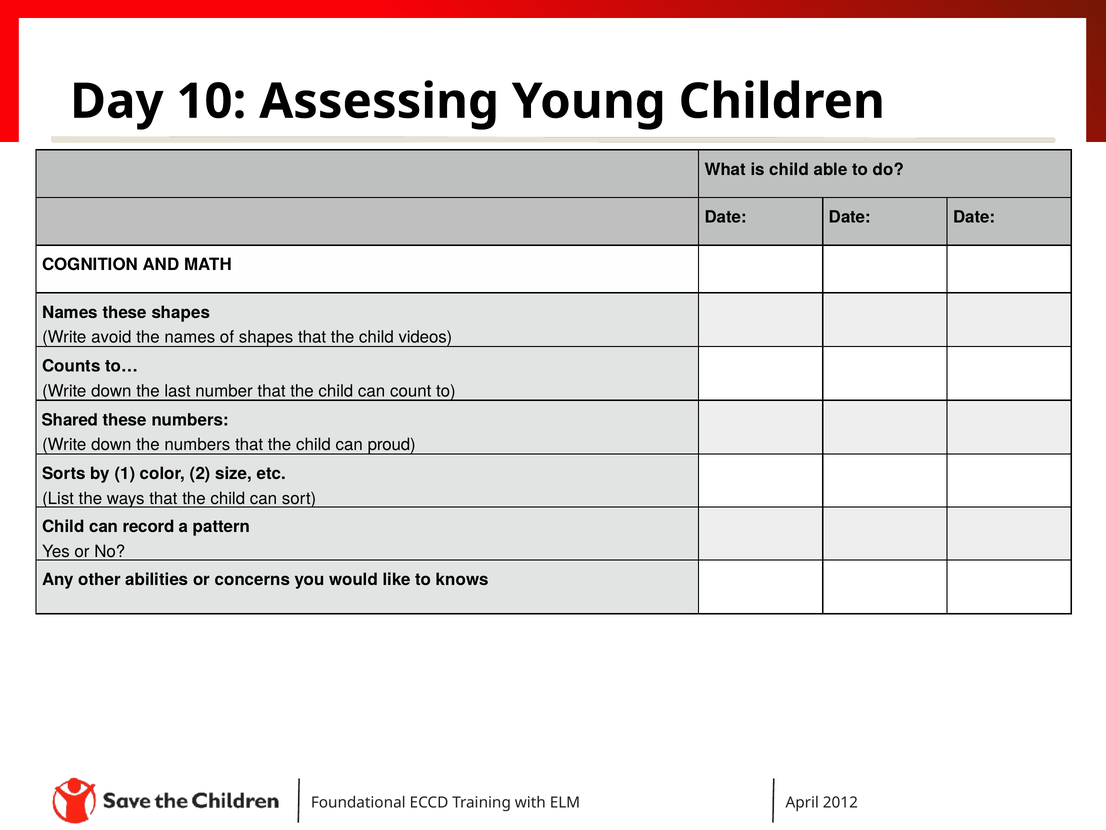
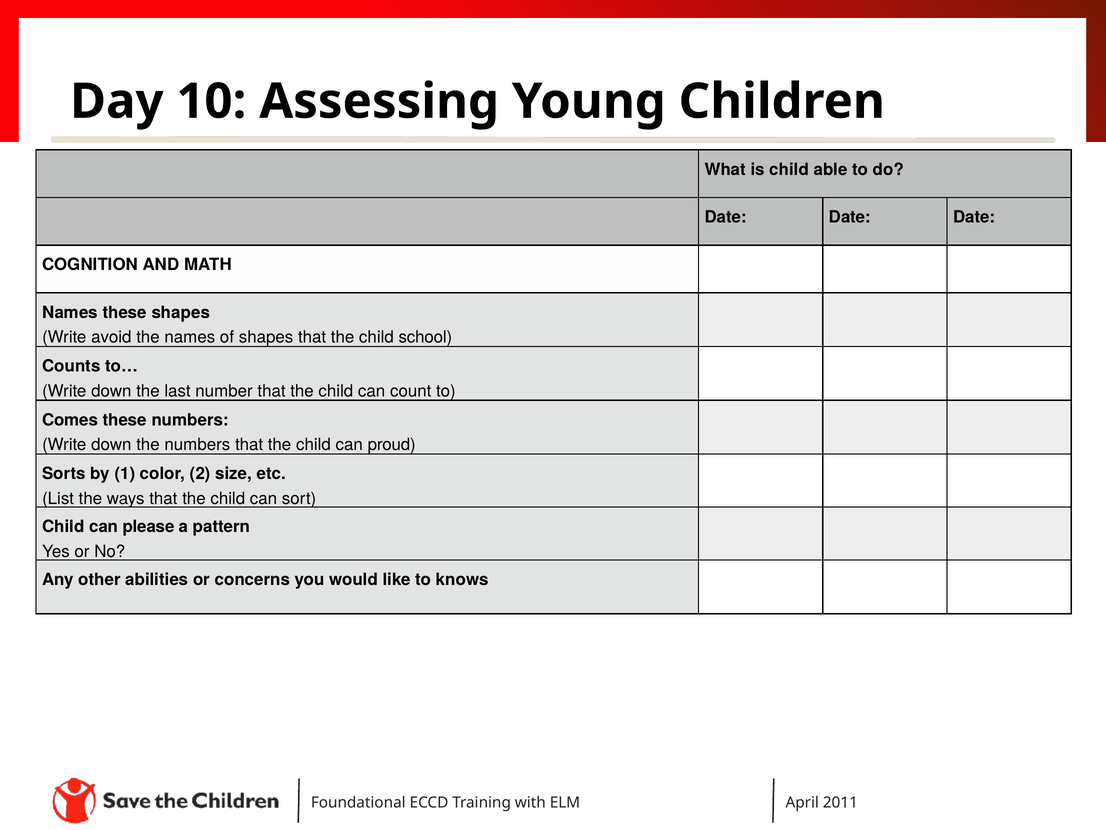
videos: videos -> school
Shared: Shared -> Comes
record: record -> please
2012: 2012 -> 2011
